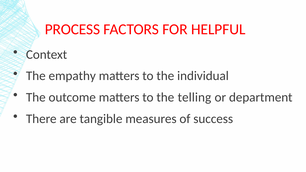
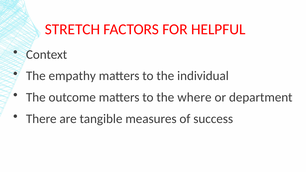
PROCESS: PROCESS -> STRETCH
telling: telling -> where
